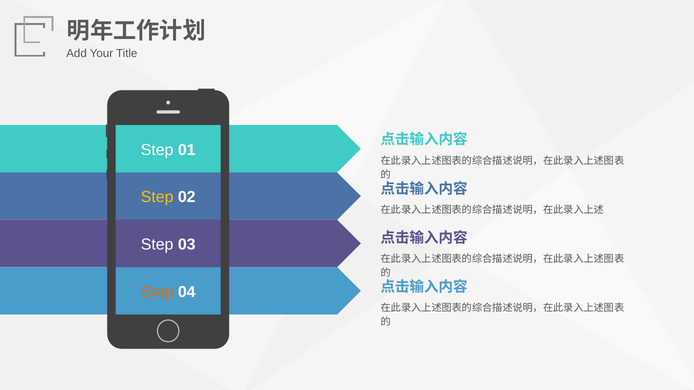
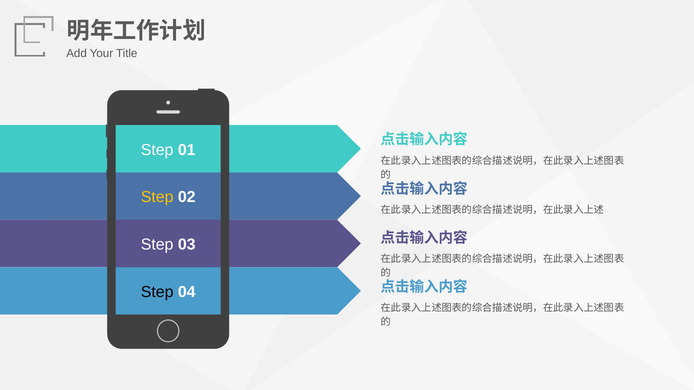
Step at (157, 292) colour: orange -> black
